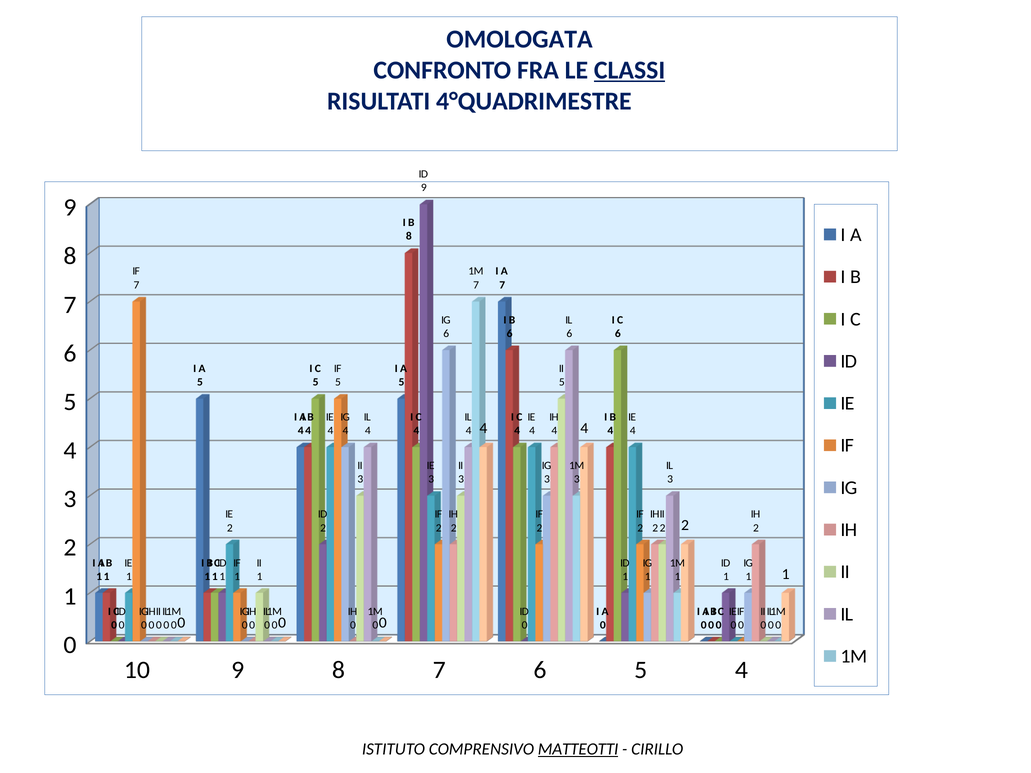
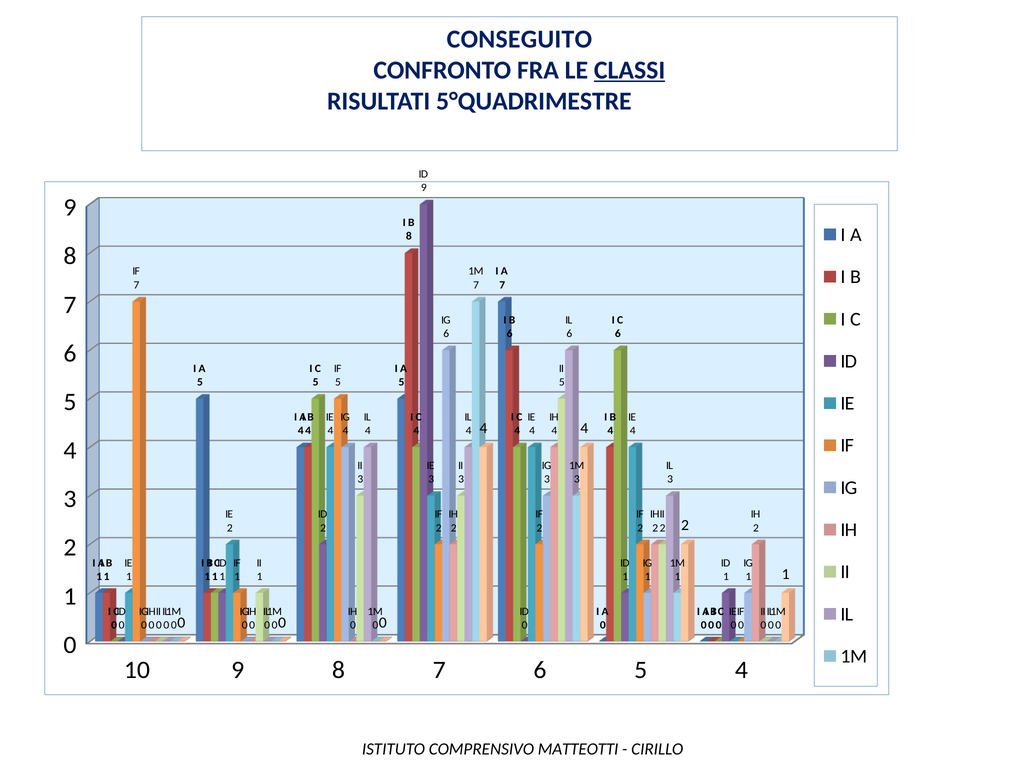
OMOLOGATA: OMOLOGATA -> CONSEGUITO
4°QUADRIMESTRE: 4°QUADRIMESTRE -> 5°QUADRIMESTRE
MATTEOTTI underline: present -> none
